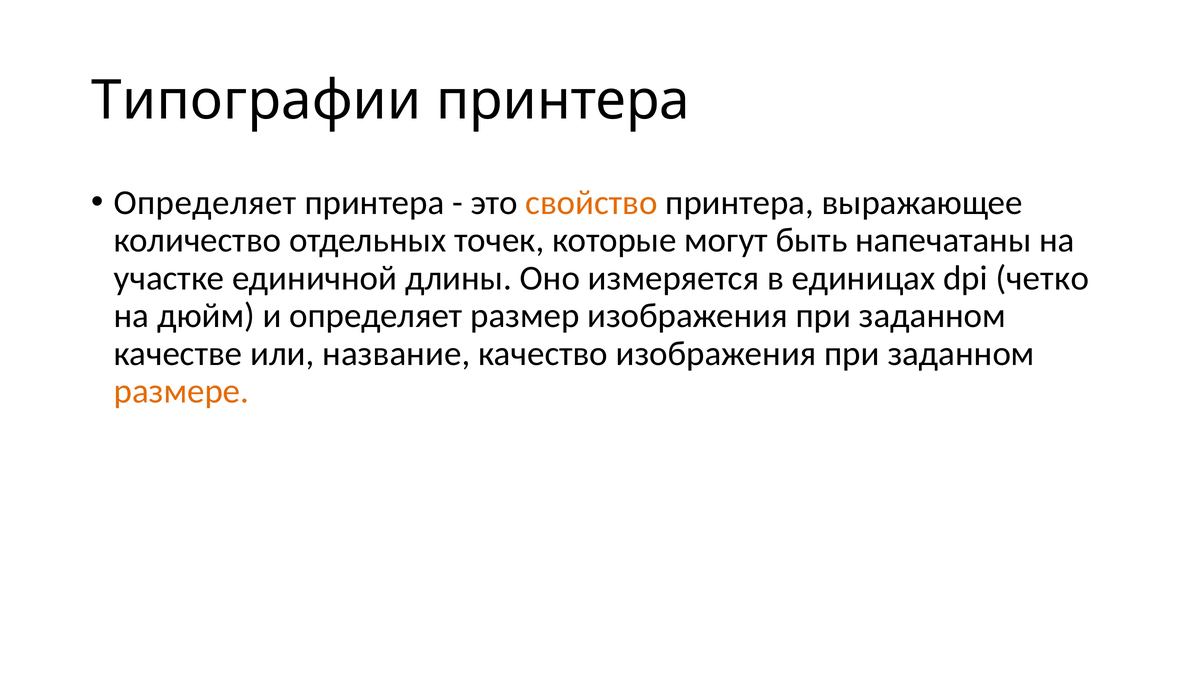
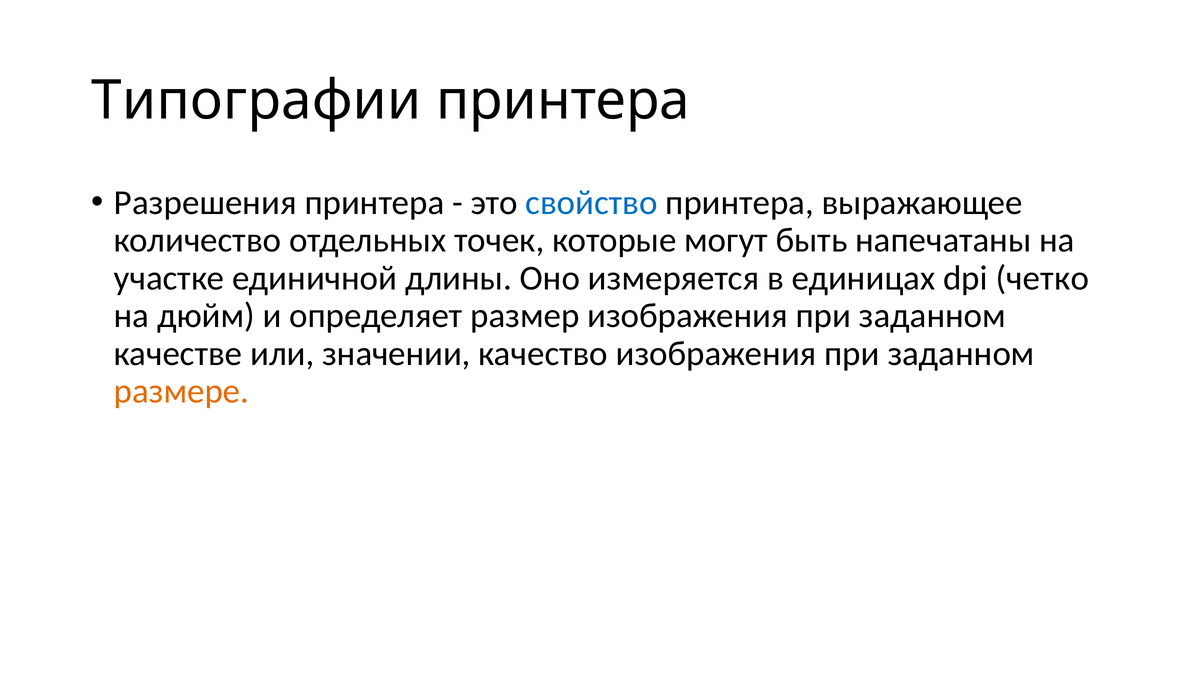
Определяет at (205, 203): Определяет -> Разрешения
свойство colour: orange -> blue
название: название -> значении
